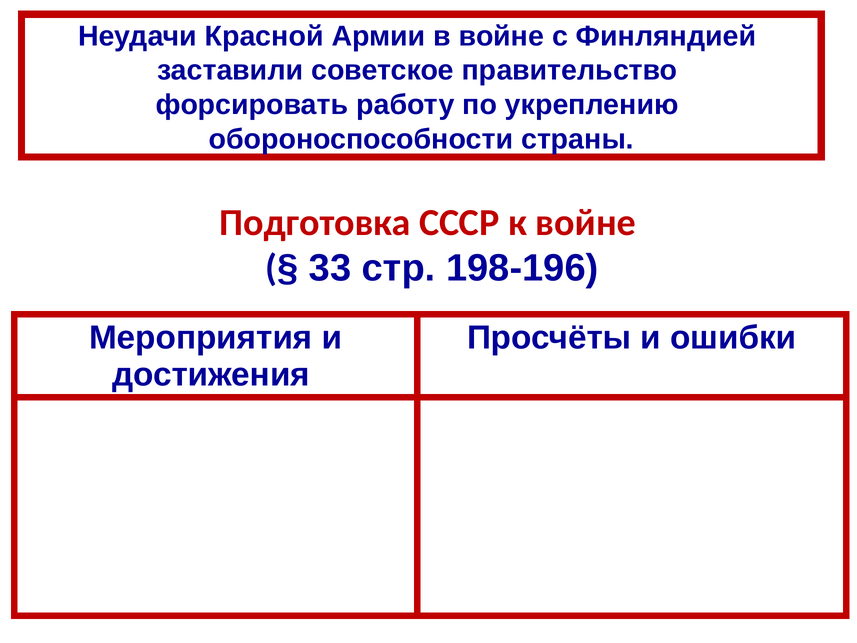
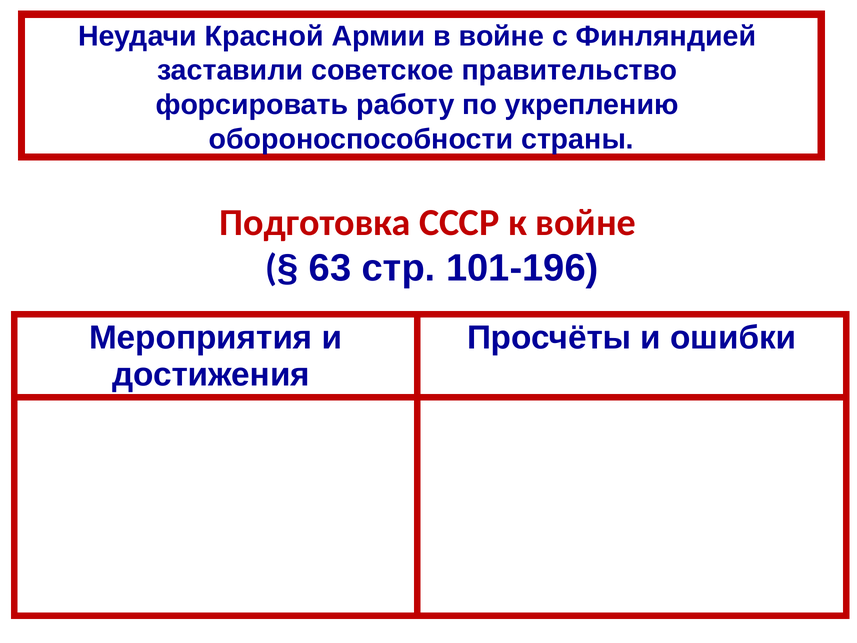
33: 33 -> 63
198-196: 198-196 -> 101-196
